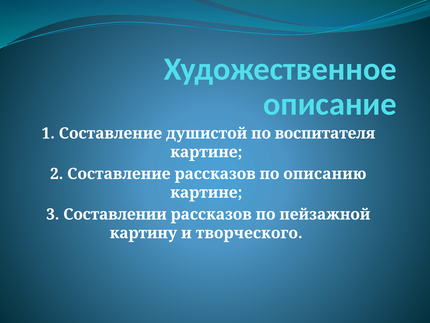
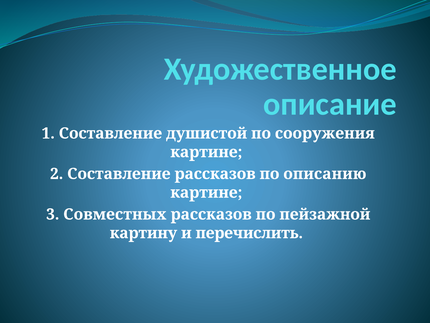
воспитателя: воспитателя -> сооружения
Составлении: Составлении -> Совместных
творческого: творческого -> перечислить
